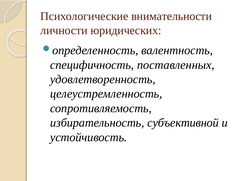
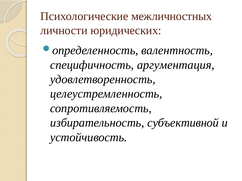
внимательности: внимательности -> межличностных
поставленных: поставленных -> аргументация
